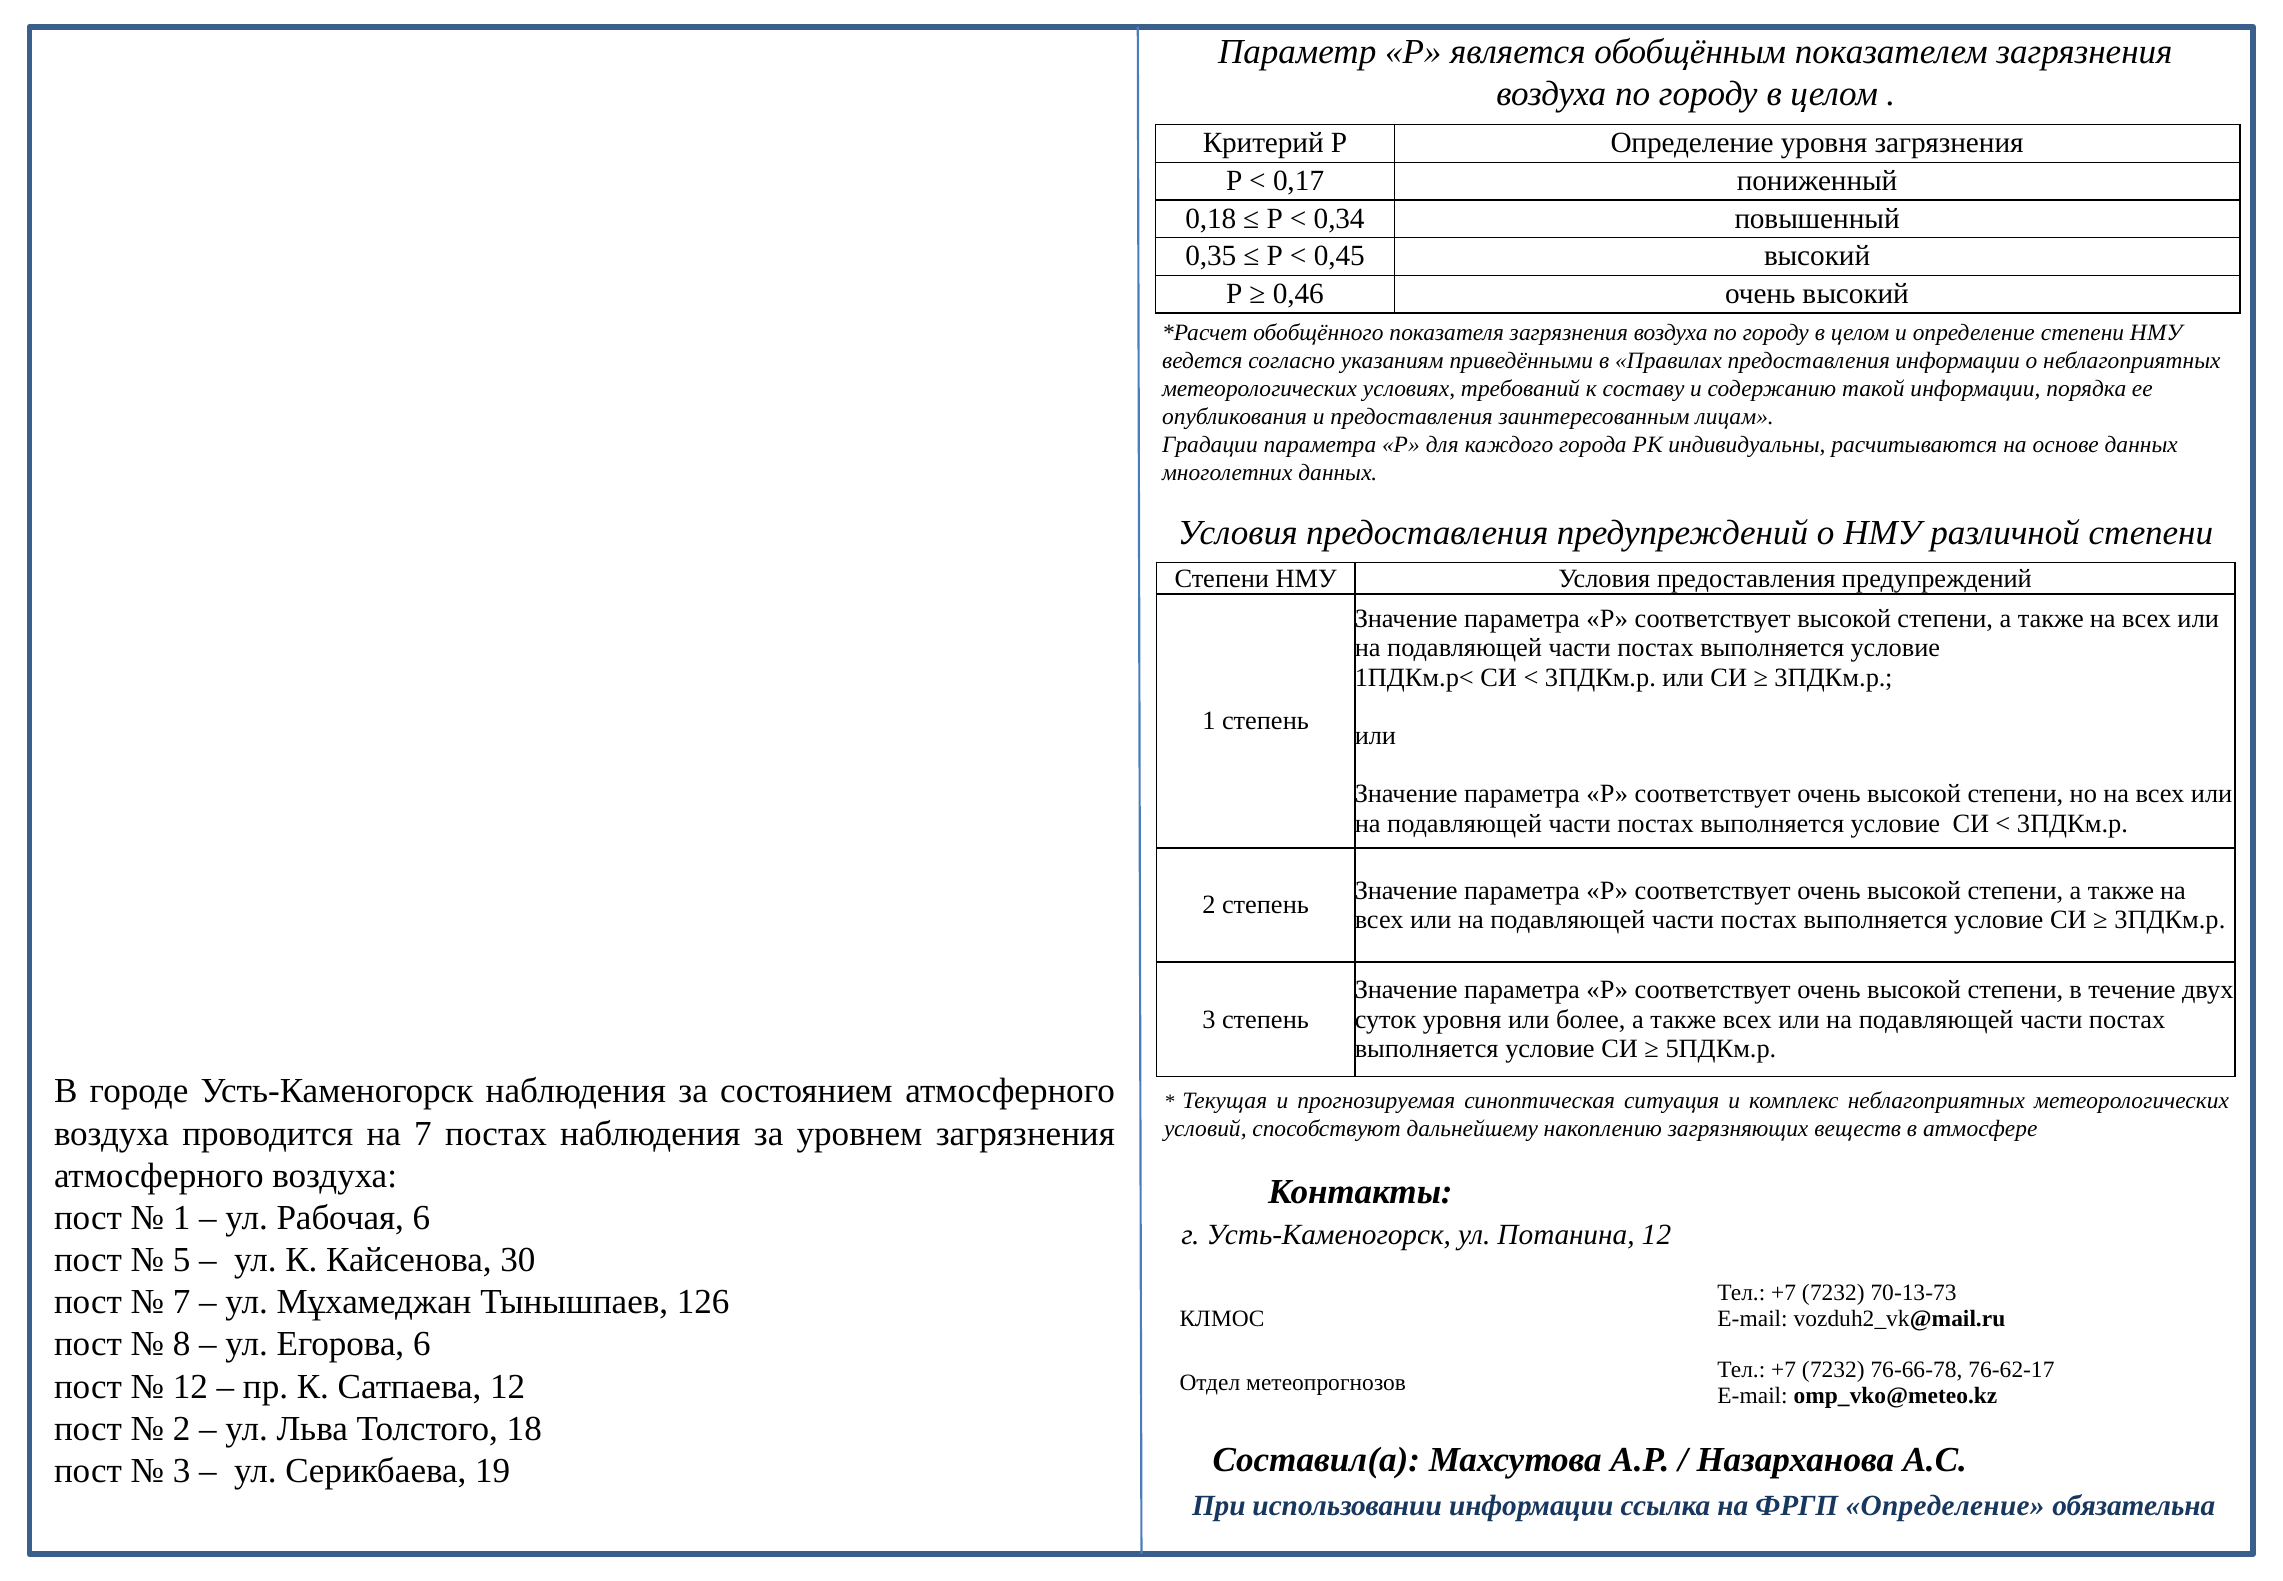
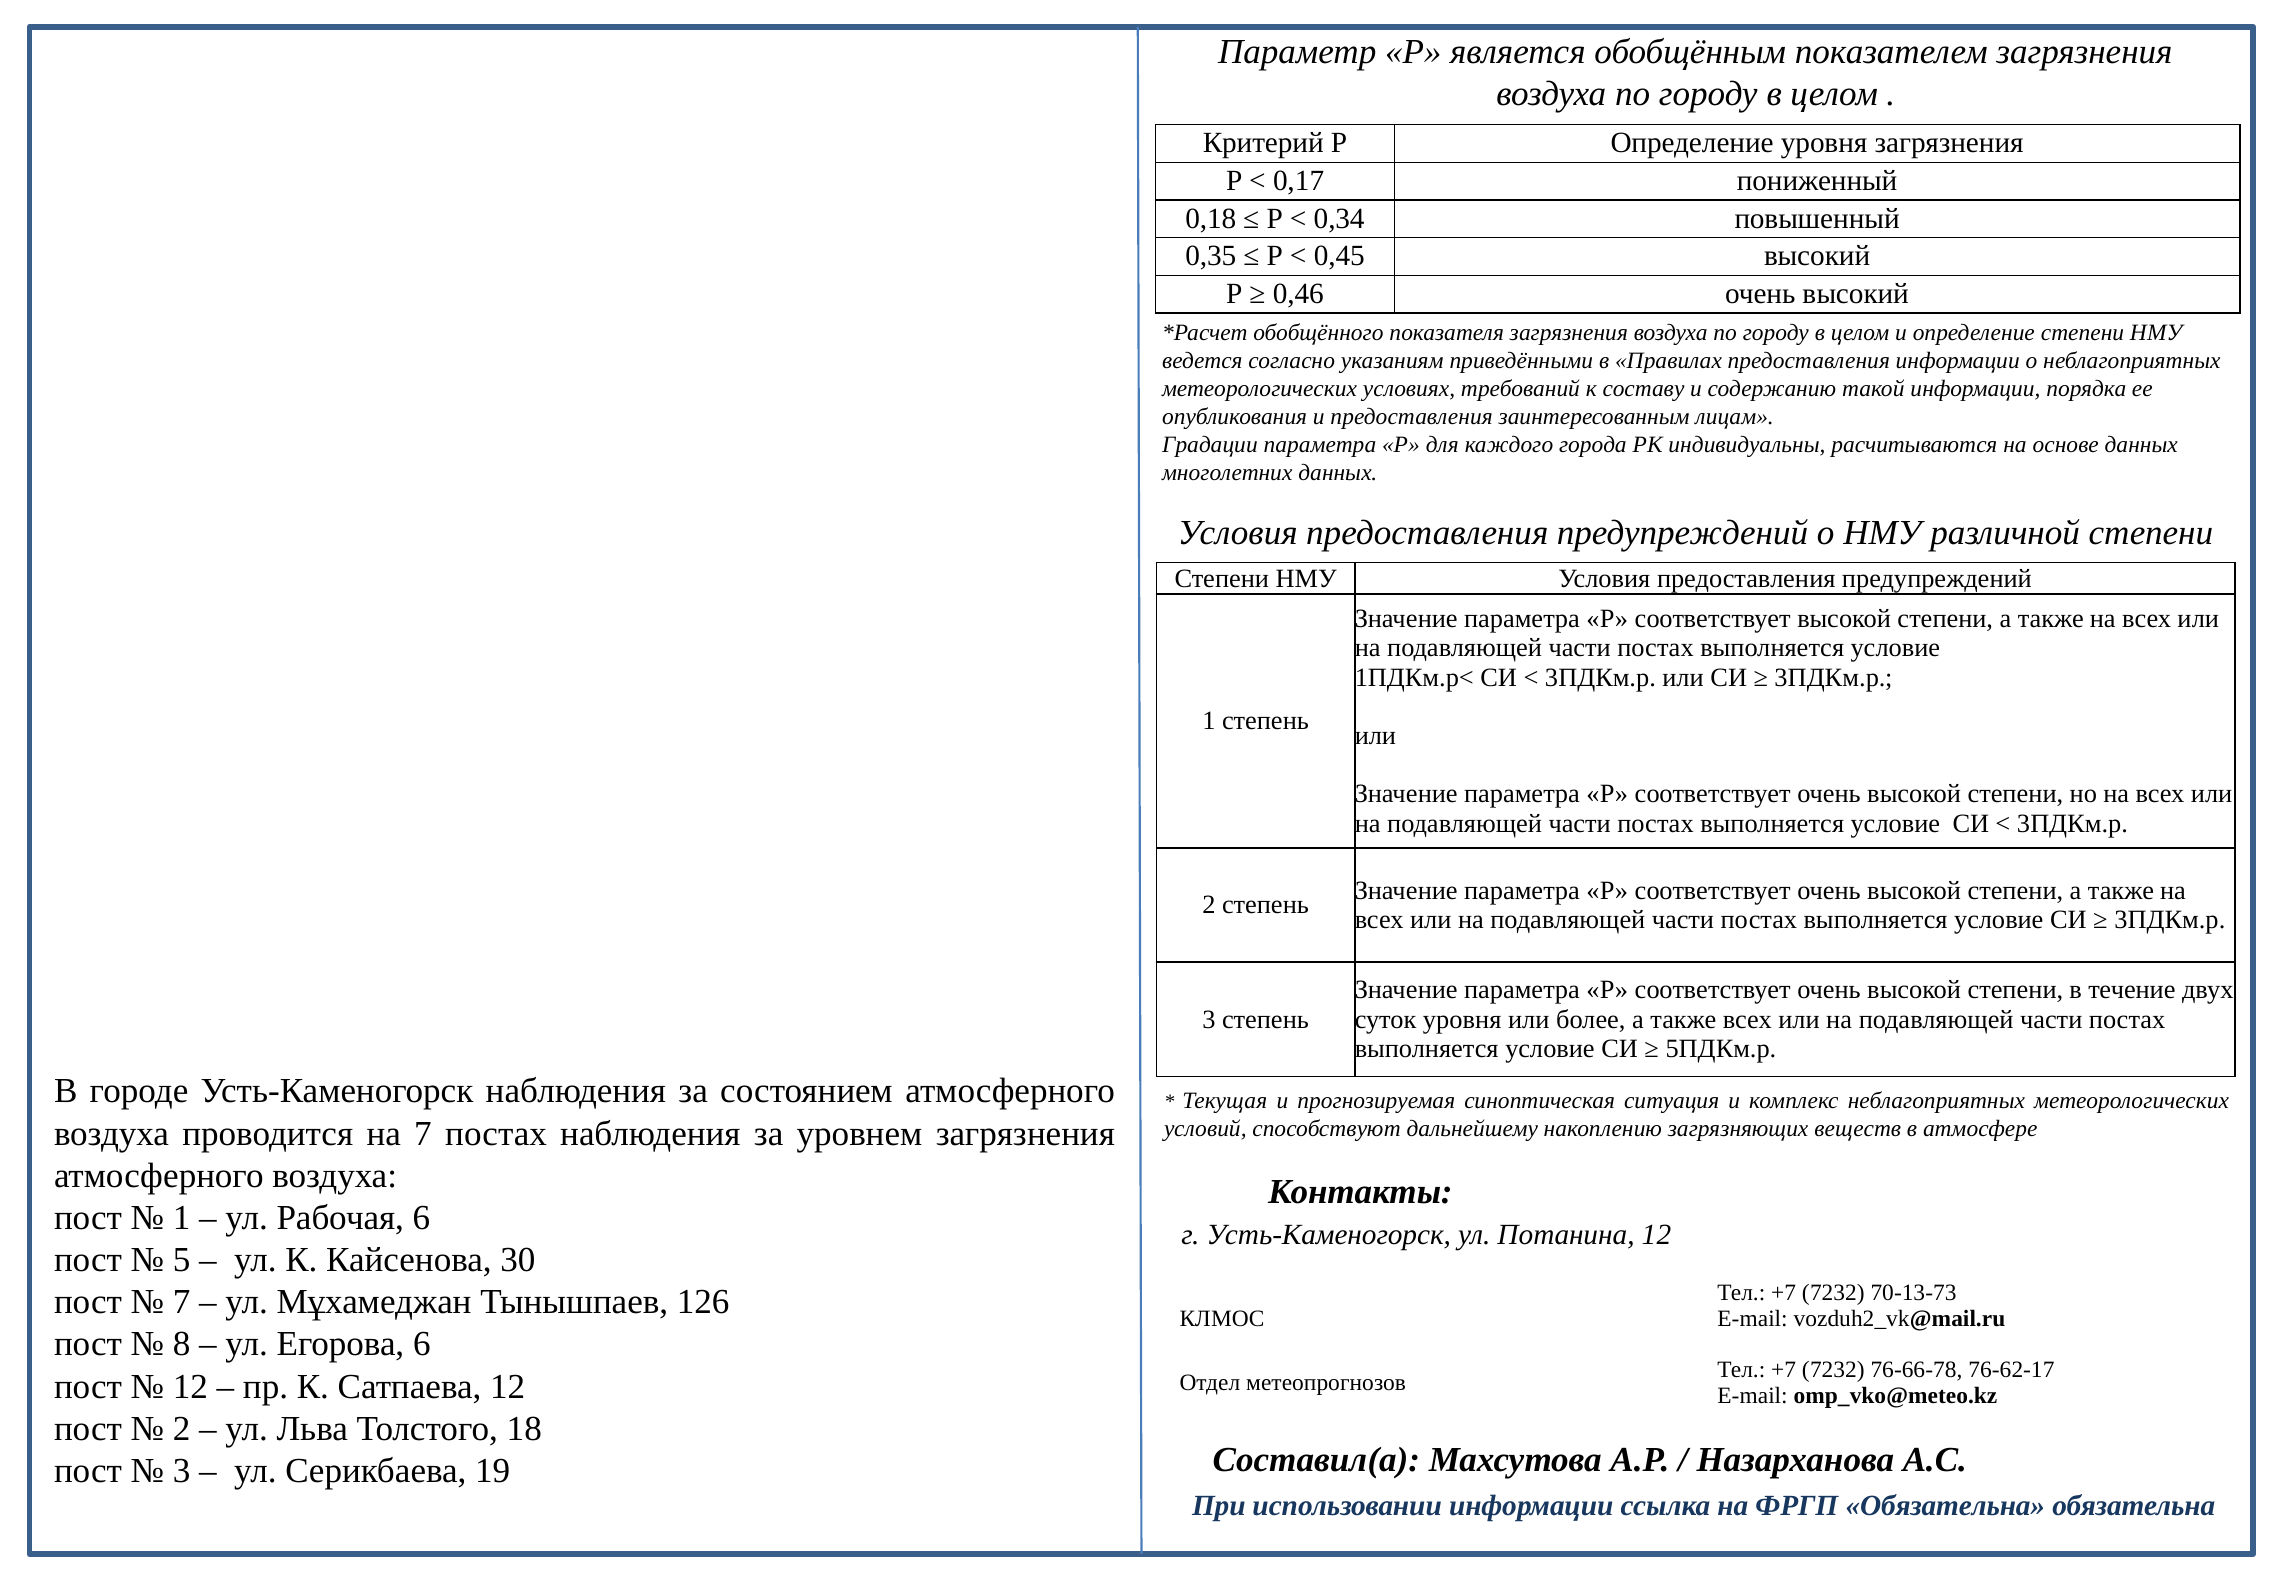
ФРГП Определение: Определение -> Обязательна
